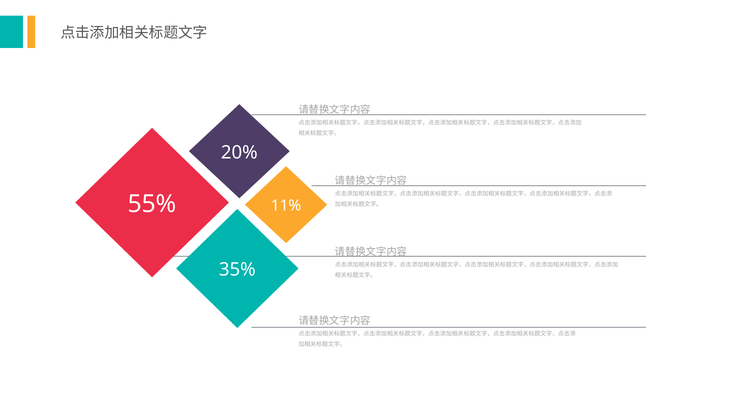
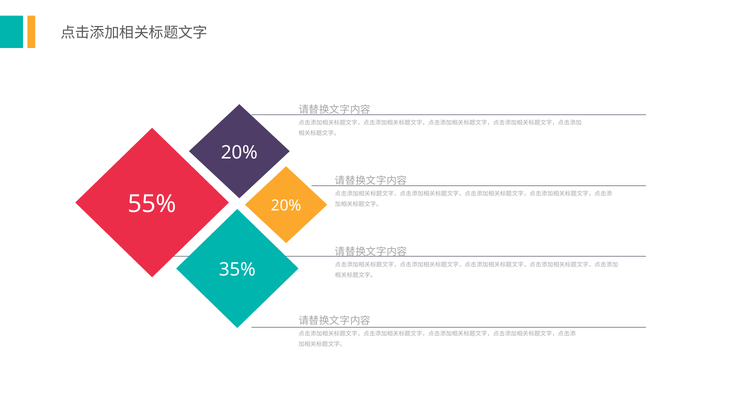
55% 11%: 11% -> 20%
